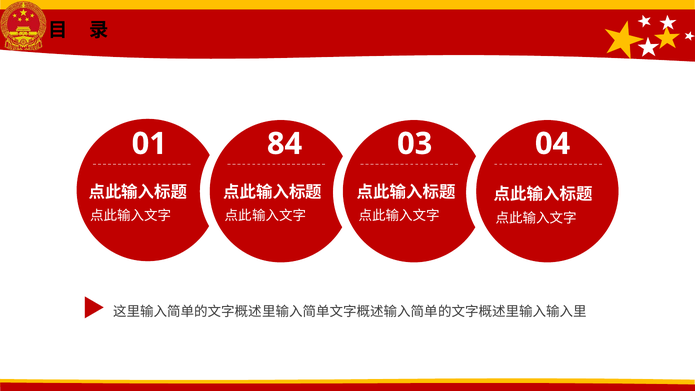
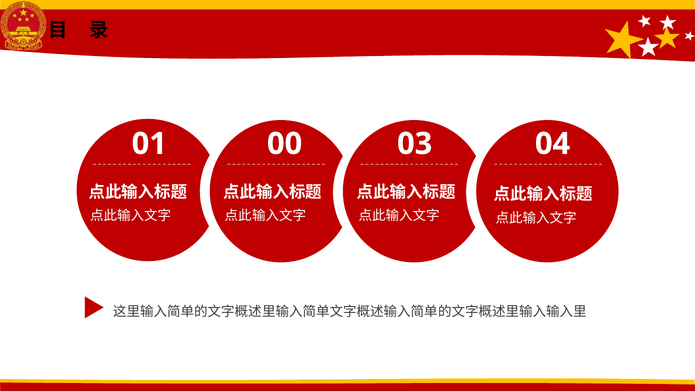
84: 84 -> 00
